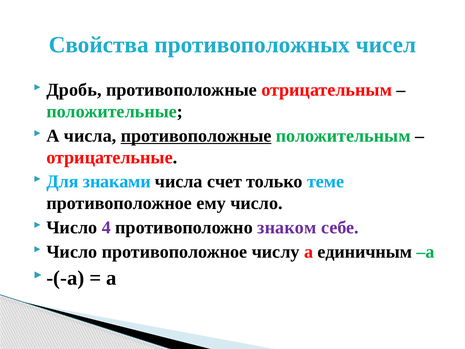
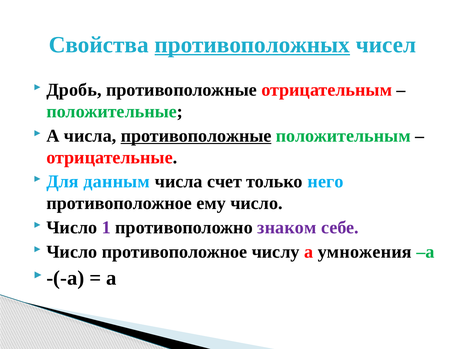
противоположных underline: none -> present
знаками: знаками -> данным
теме: теме -> него
4: 4 -> 1
единичным: единичным -> умножения
